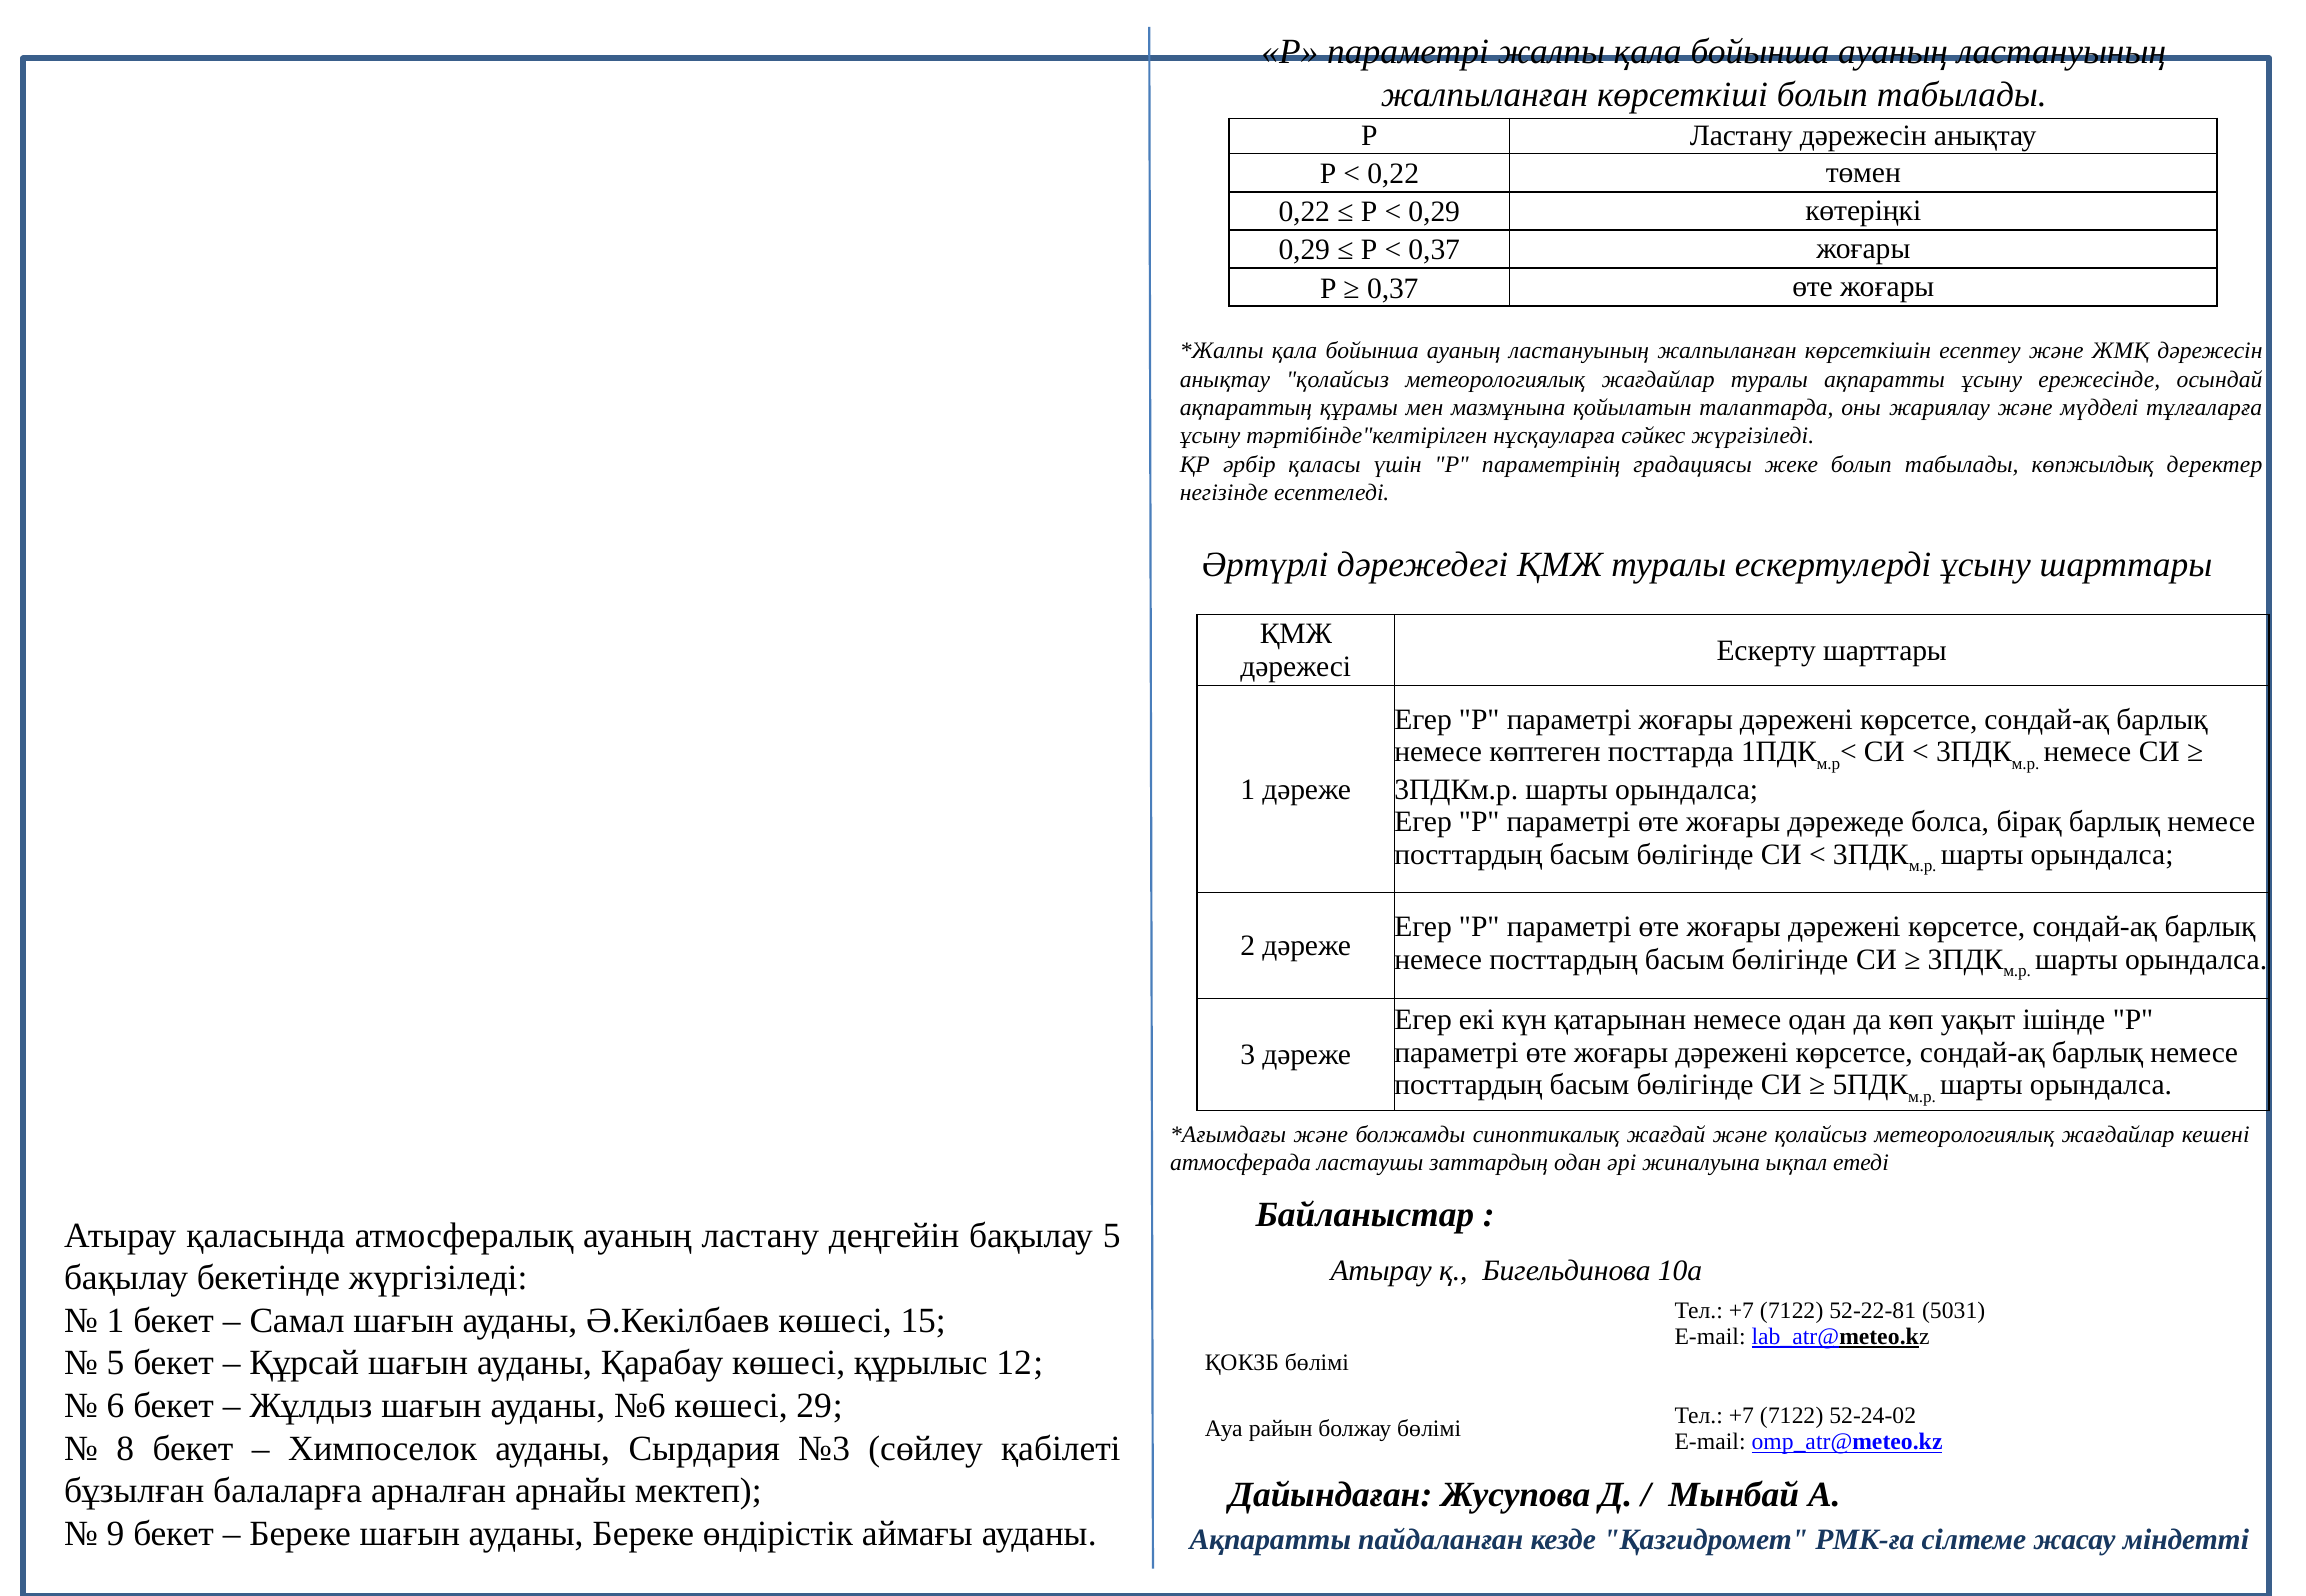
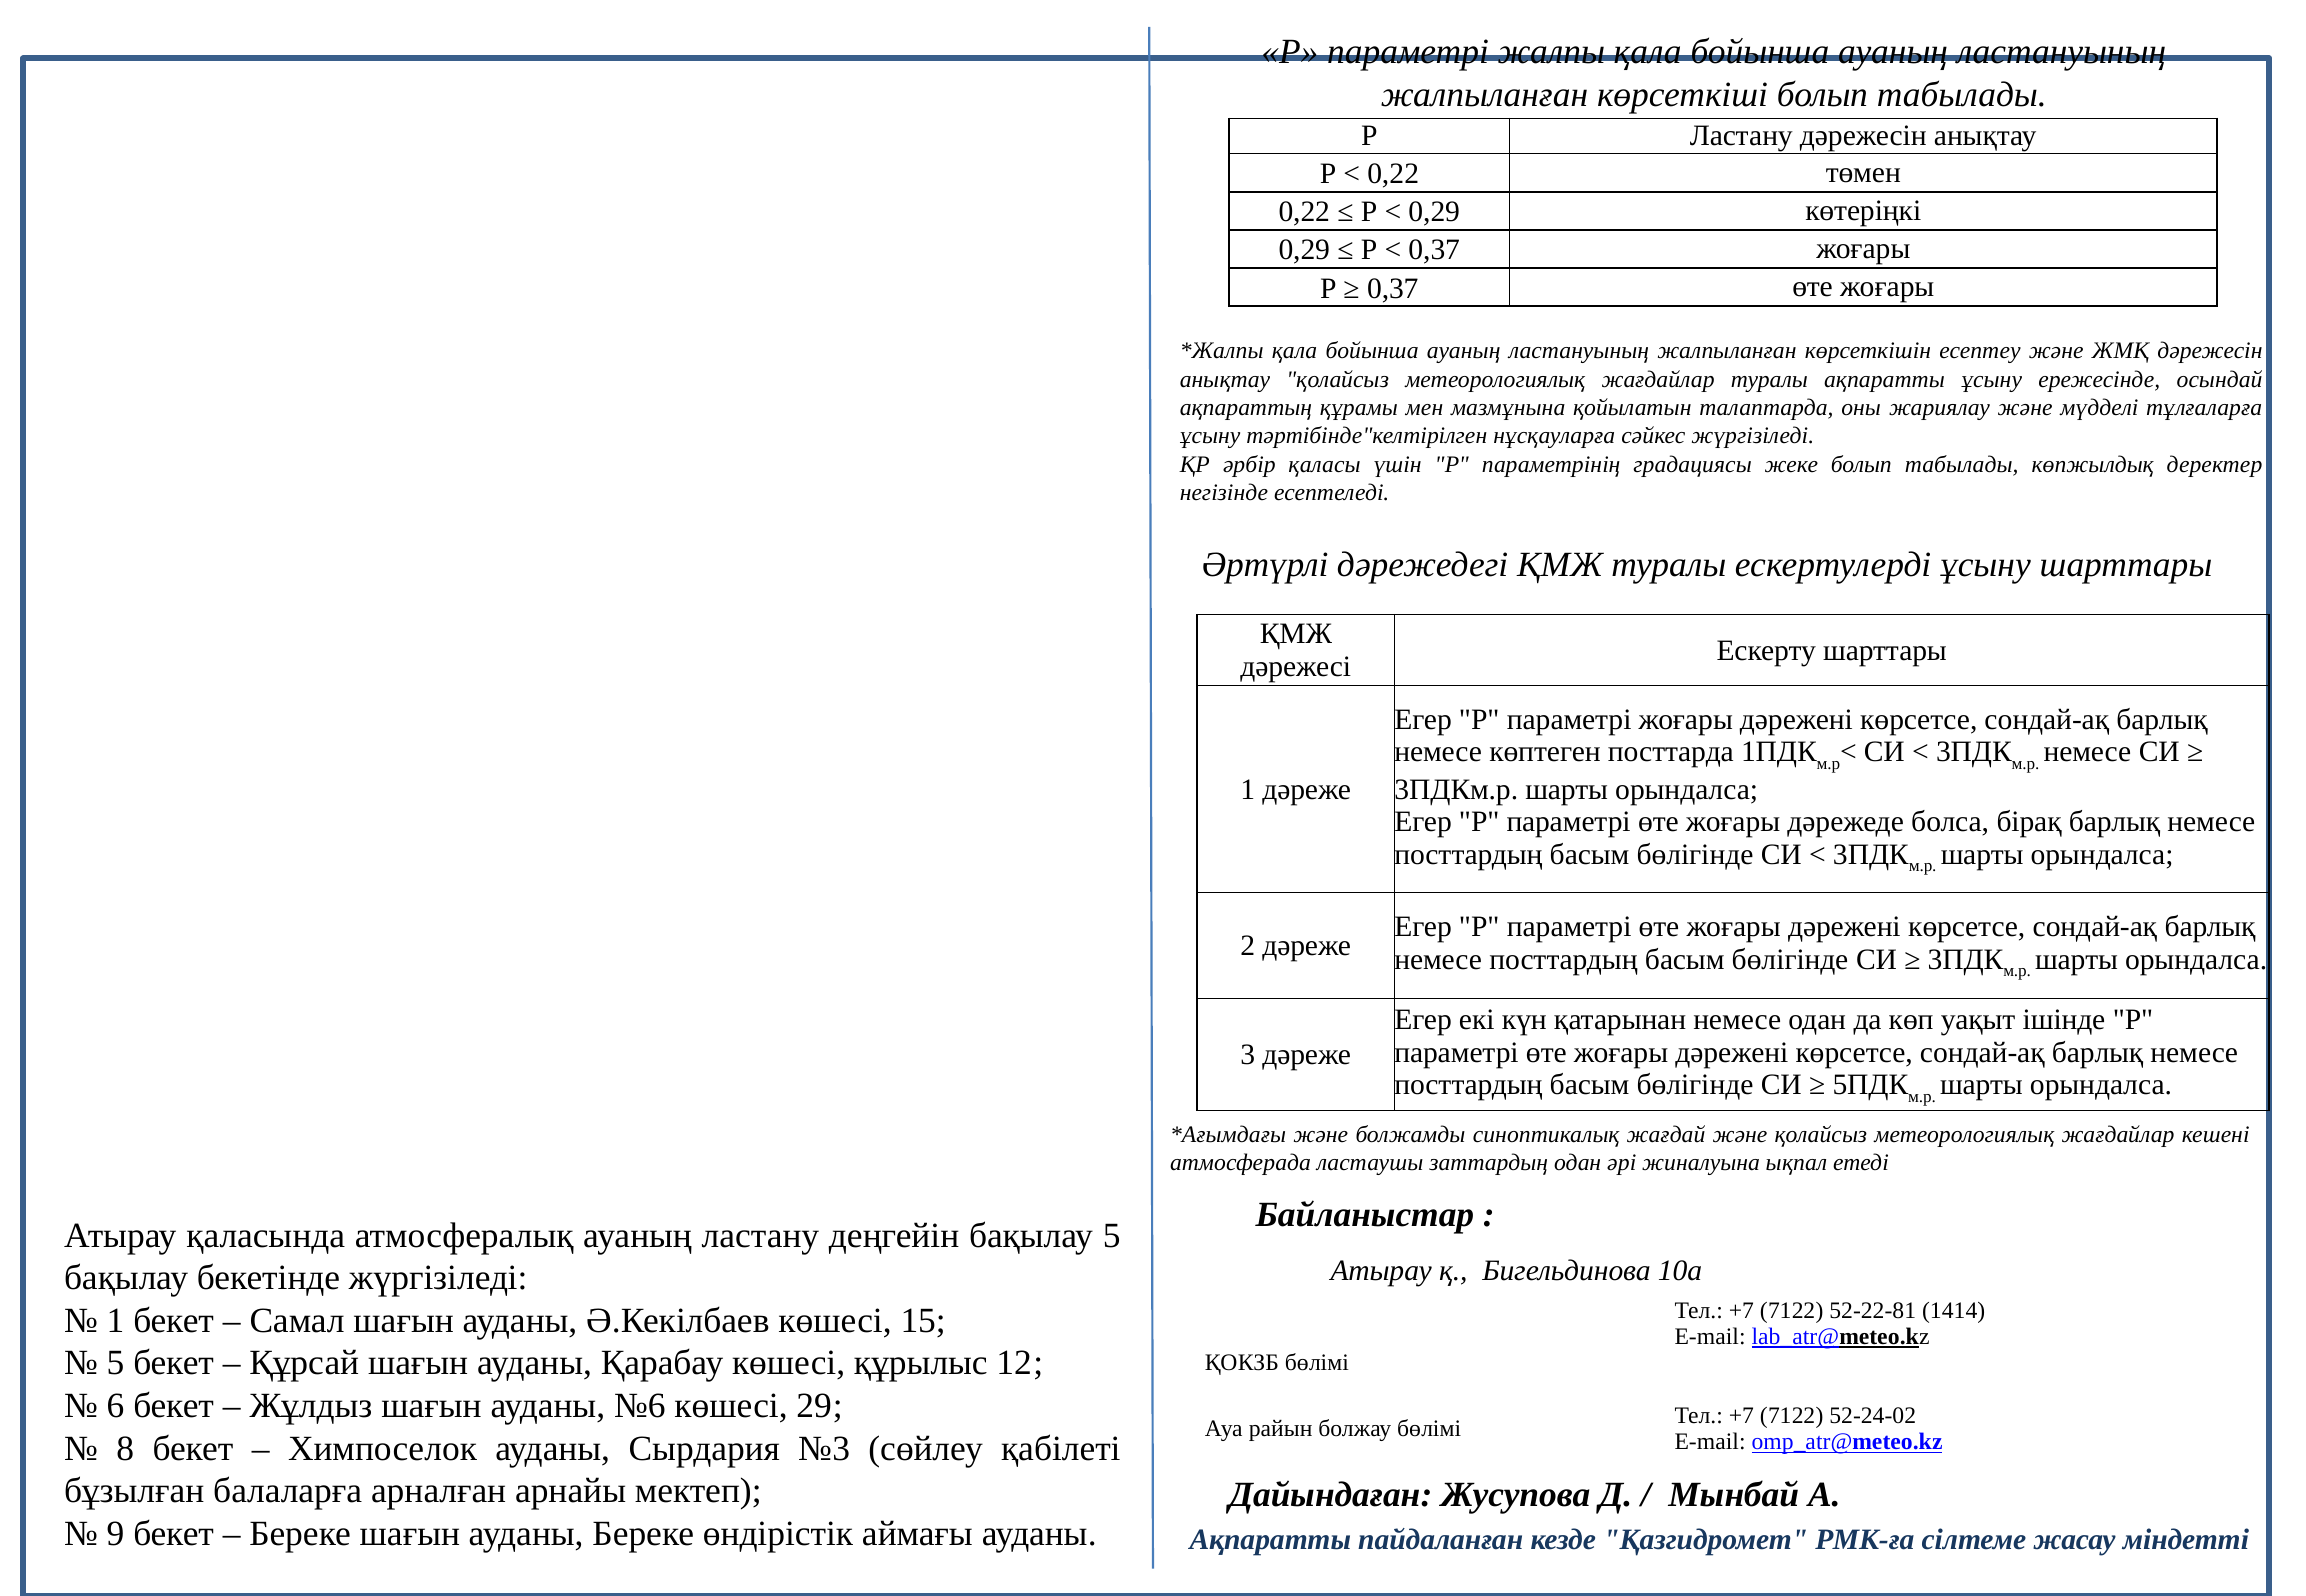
5031: 5031 -> 1414
